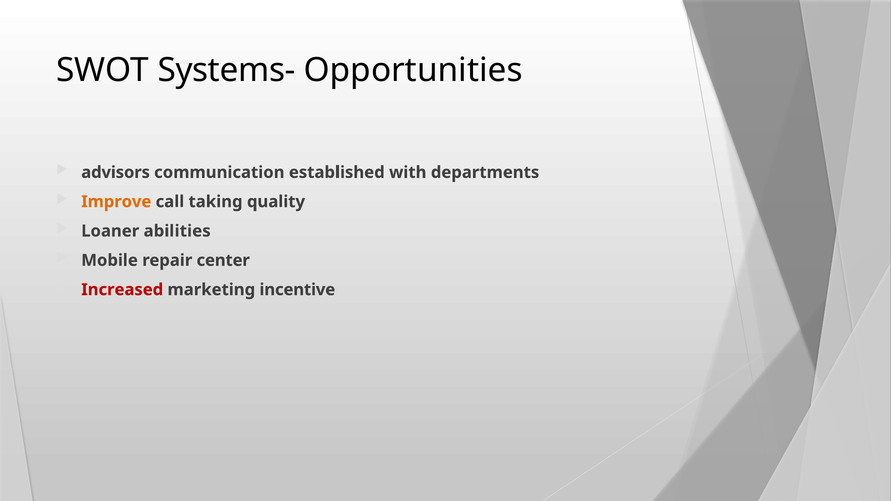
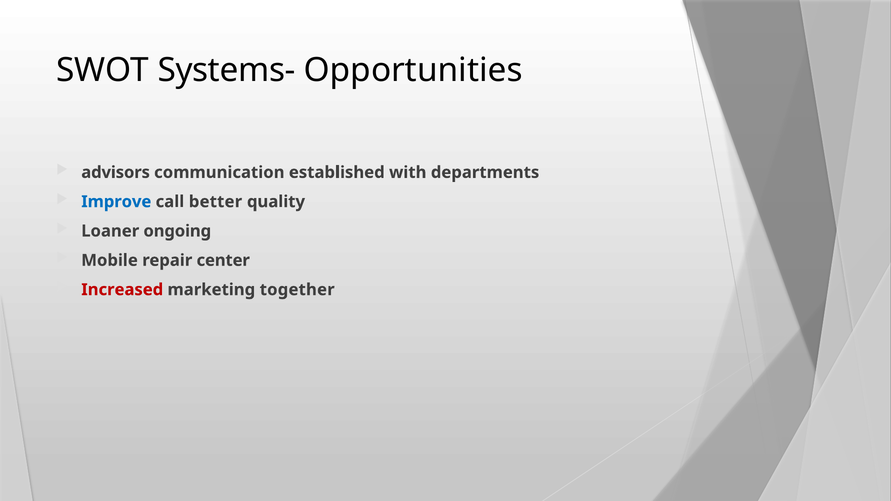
Improve colour: orange -> blue
taking: taking -> better
abilities: abilities -> ongoing
incentive: incentive -> together
